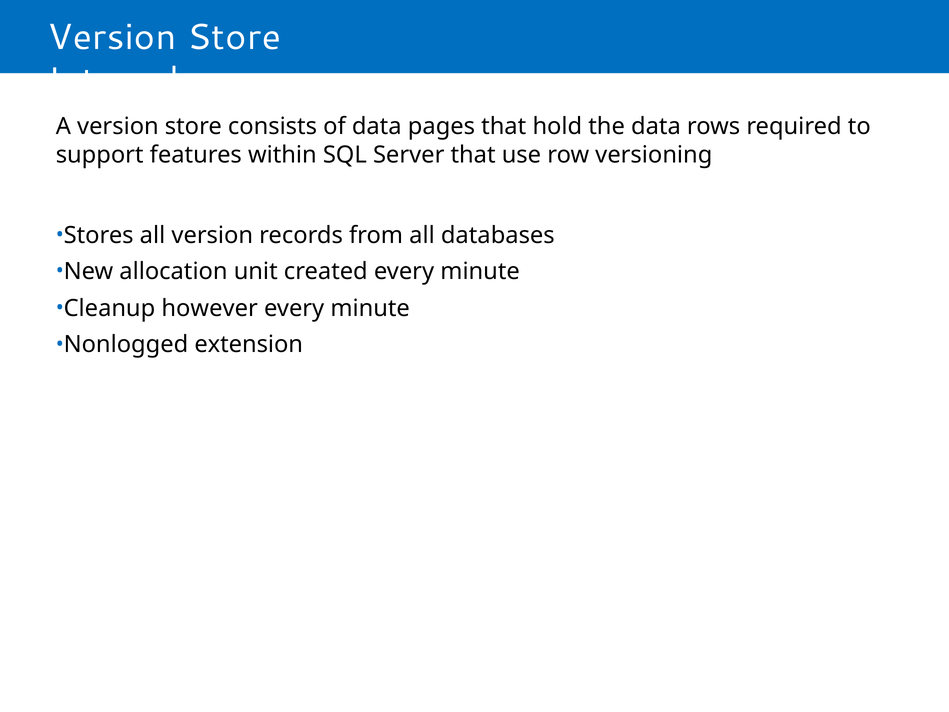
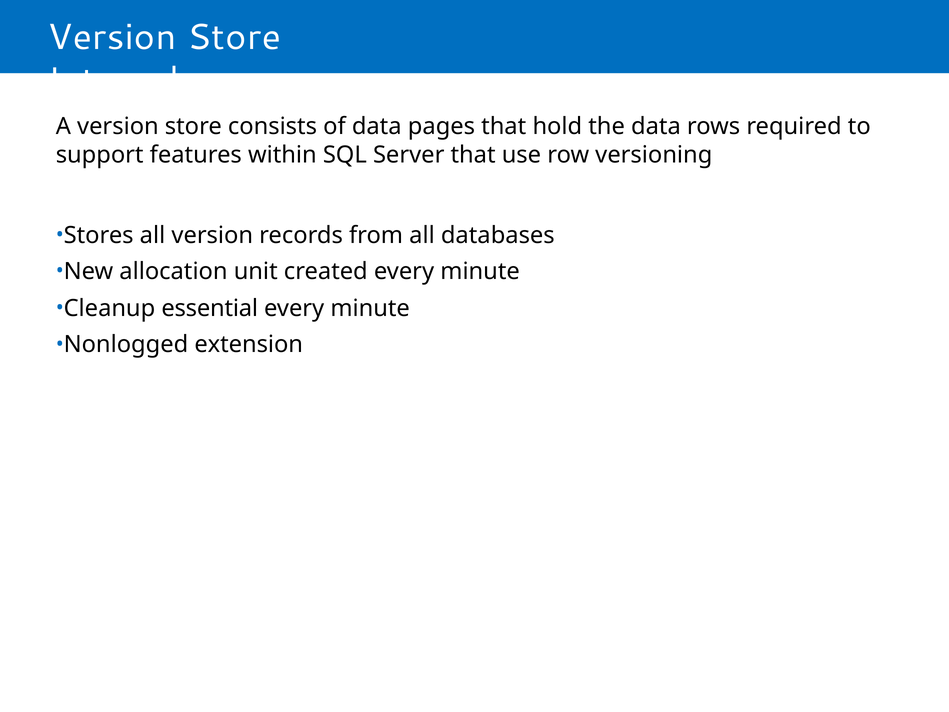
however: however -> essential
